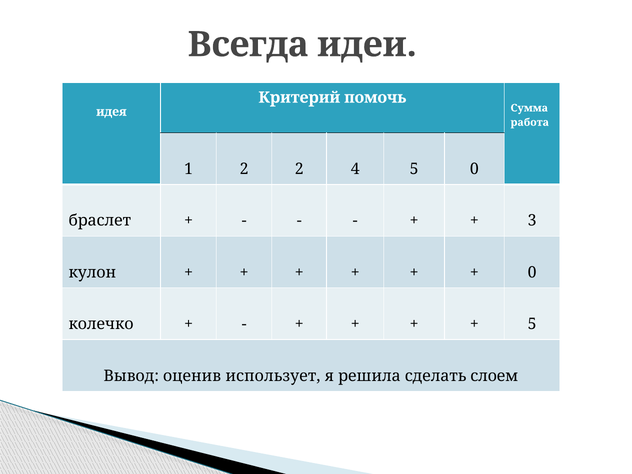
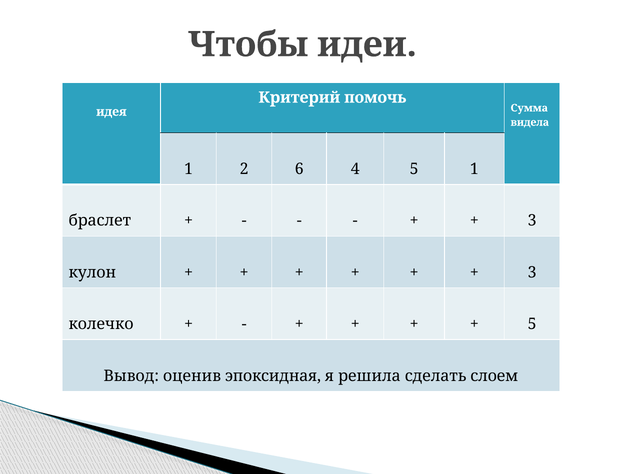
Всегда: Всегда -> Чтобы
работа: работа -> видела
2 2: 2 -> 6
5 0: 0 -> 1
0 at (532, 272): 0 -> 3
использует: использует -> эпоксидная
